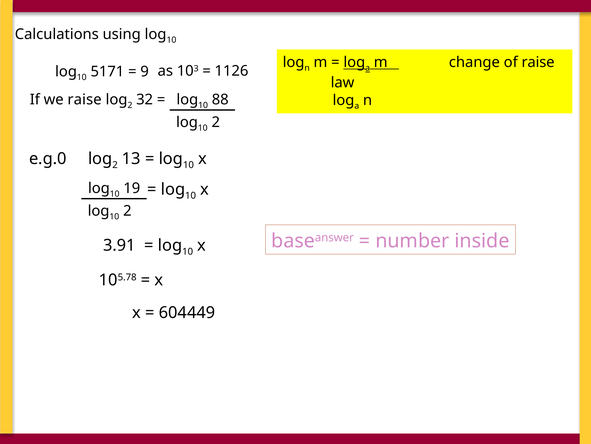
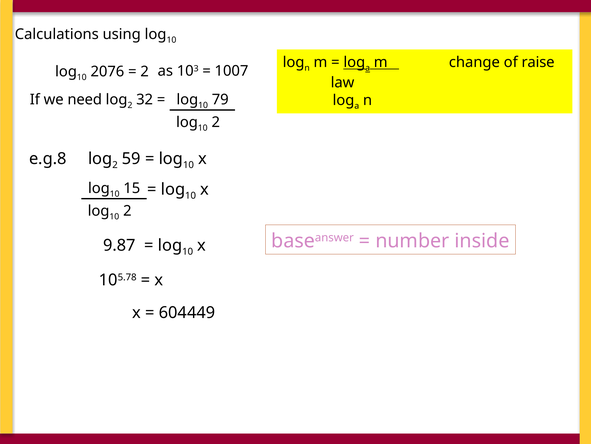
5171: 5171 -> 2076
9 at (145, 72): 9 -> 2
1126: 1126 -> 1007
we raise: raise -> need
88: 88 -> 79
e.g.0: e.g.0 -> e.g.8
13: 13 -> 59
19: 19 -> 15
3.91: 3.91 -> 9.87
